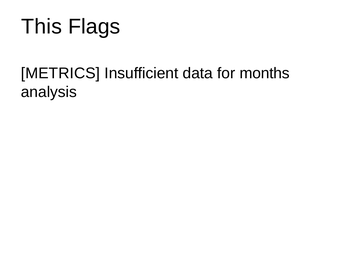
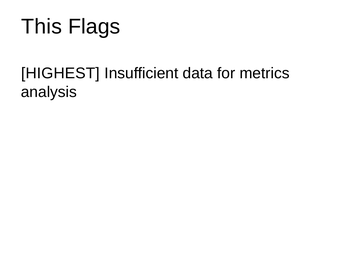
METRICS: METRICS -> HIGHEST
months: months -> metrics
